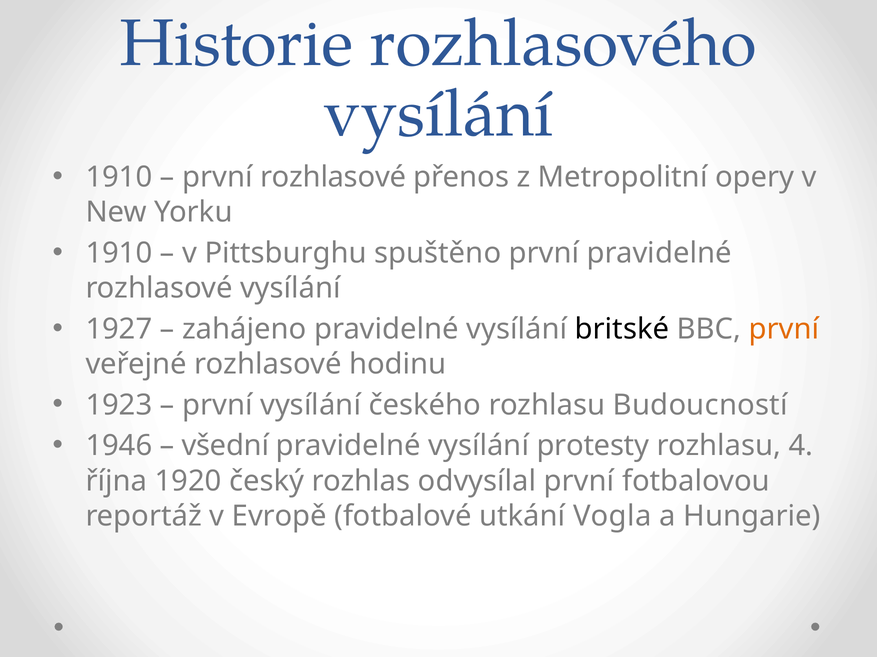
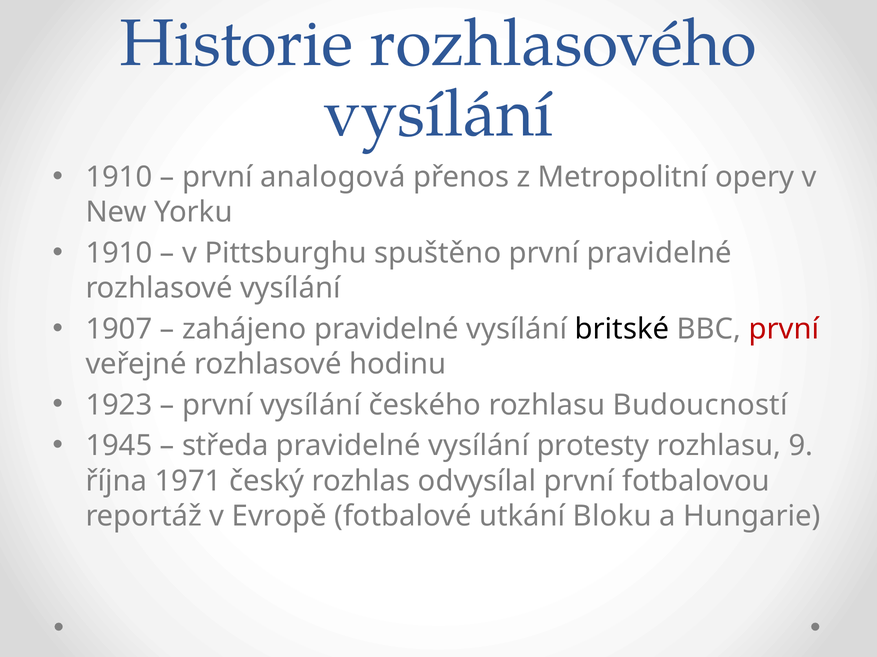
první rozhlasové: rozhlasové -> analogová
1927: 1927 -> 1907
první at (784, 329) colour: orange -> red
1946: 1946 -> 1945
všední: všední -> středa
4: 4 -> 9
1920: 1920 -> 1971
Vogla: Vogla -> Bloku
